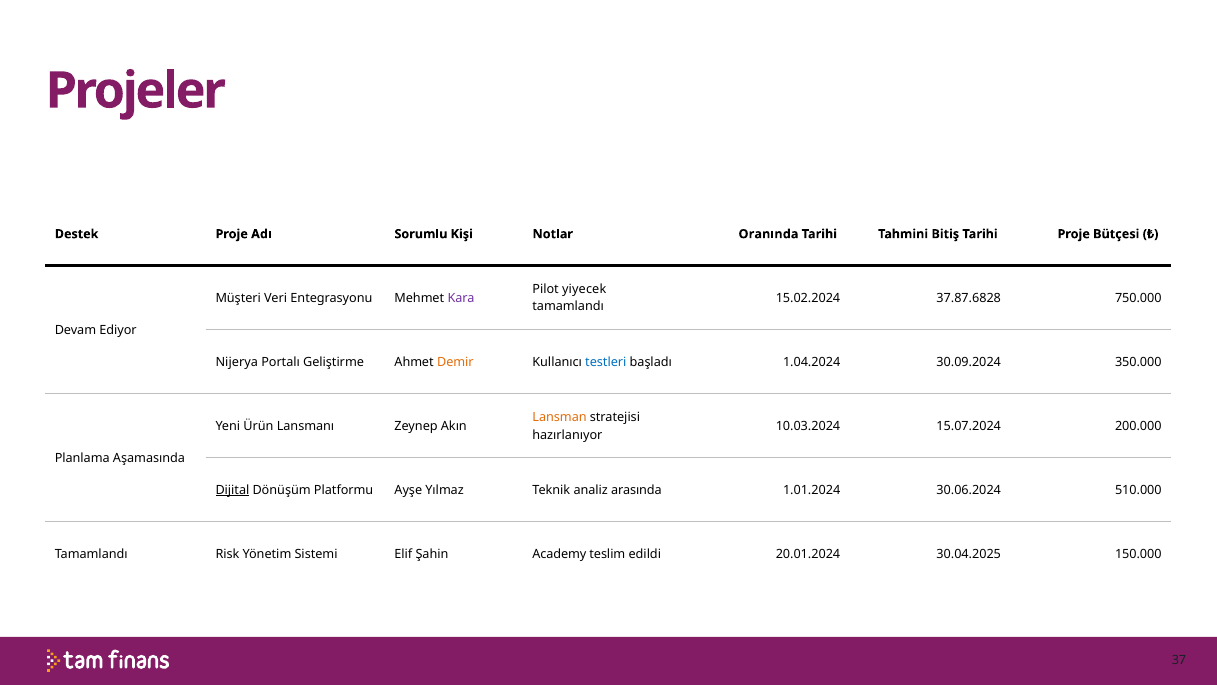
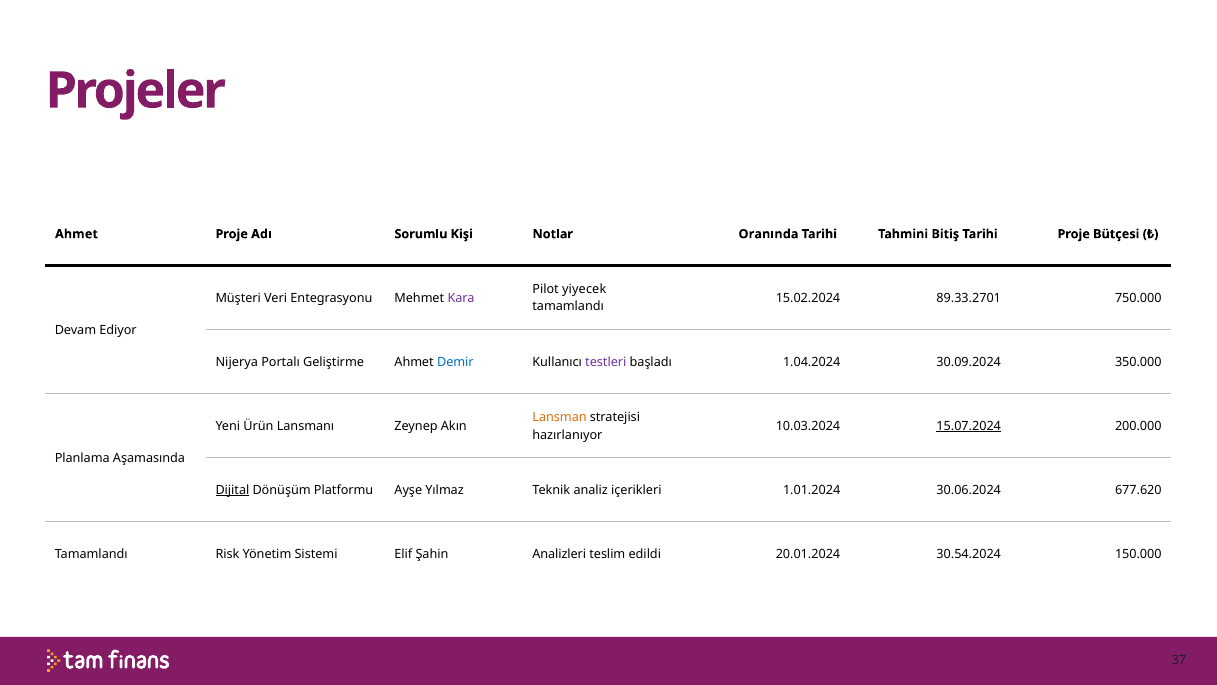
Destek at (77, 234): Destek -> Ahmet
37.87.6828: 37.87.6828 -> 89.33.2701
Demir colour: orange -> blue
testleri colour: blue -> purple
15.07.2024 underline: none -> present
arasında: arasında -> içerikleri
510.000: 510.000 -> 677.620
Academy: Academy -> Analizleri
30.04.2025: 30.04.2025 -> 30.54.2024
